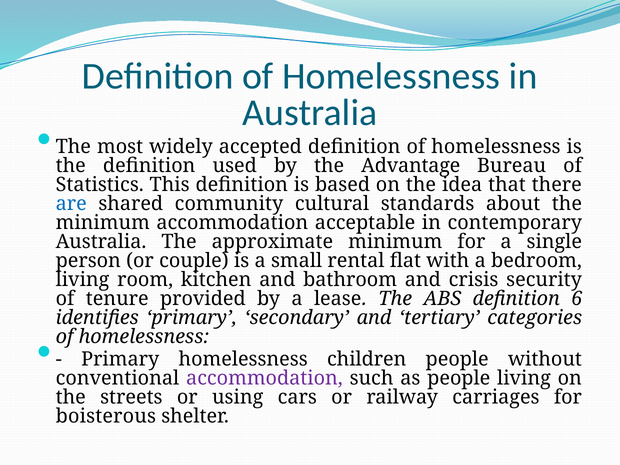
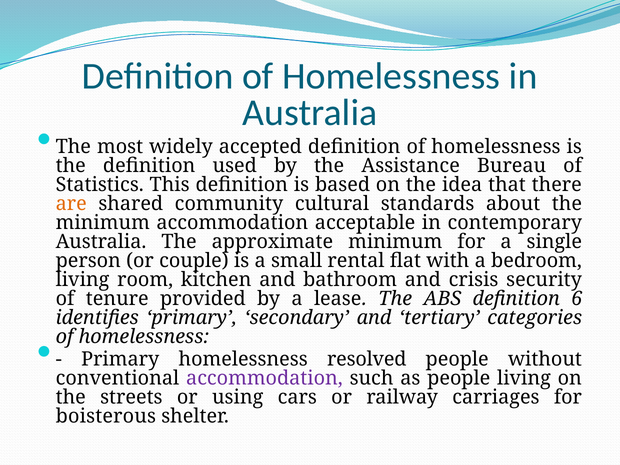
Advantage: Advantage -> Assistance
are colour: blue -> orange
children: children -> resolved
